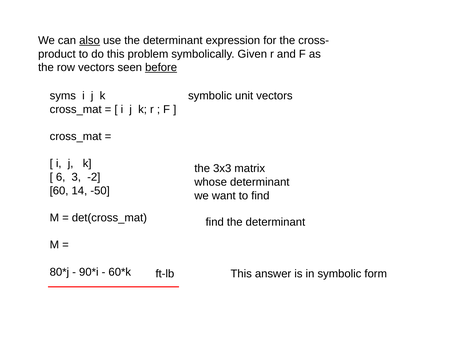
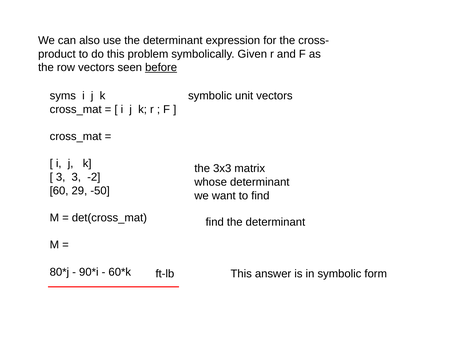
also underline: present -> none
6 at (61, 177): 6 -> 3
14: 14 -> 29
